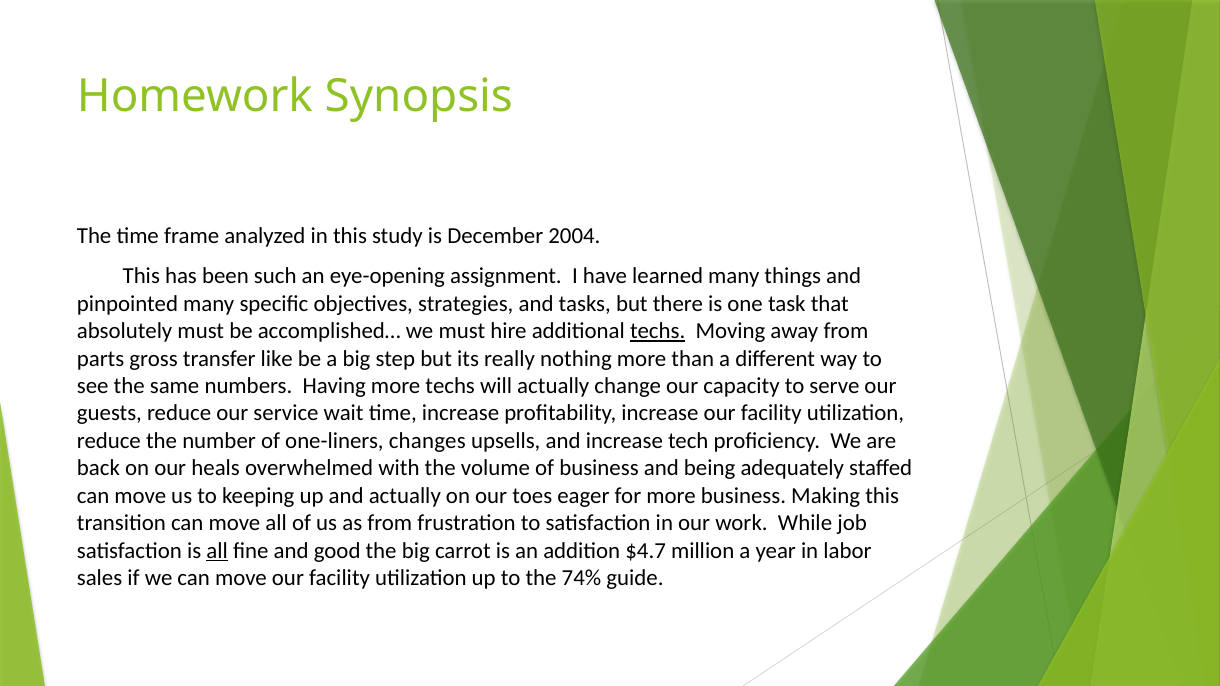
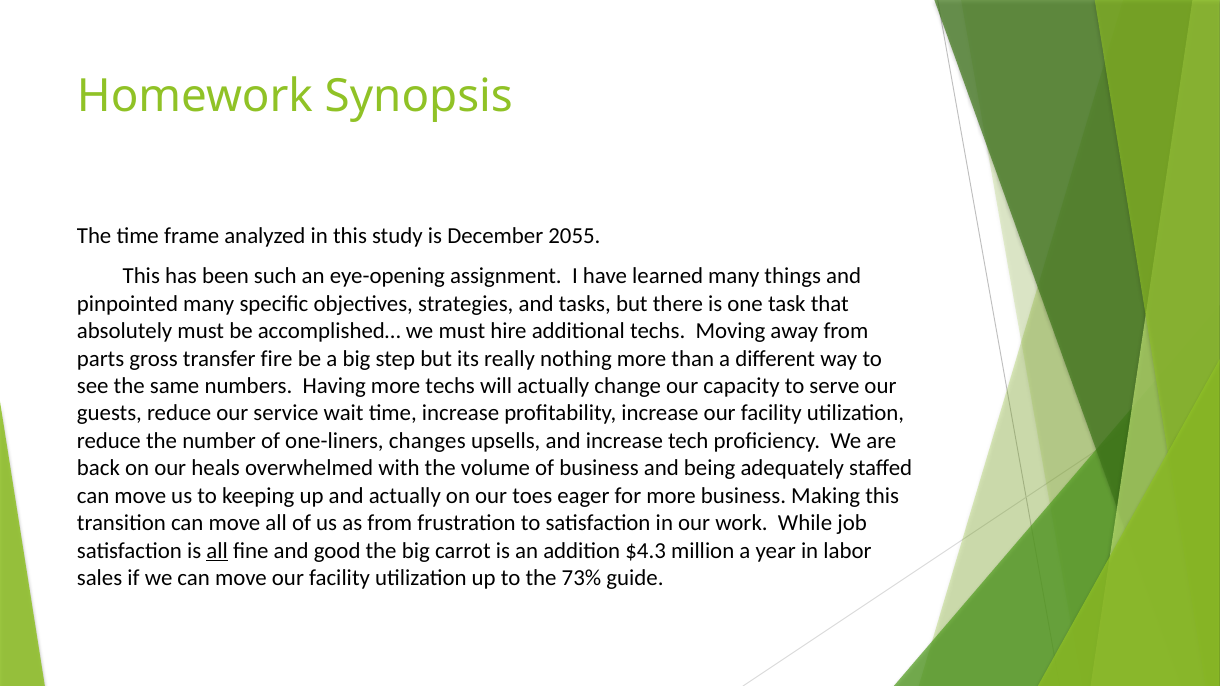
2004: 2004 -> 2055
techs at (658, 331) underline: present -> none
like: like -> fire
$4.7: $4.7 -> $4.3
74%: 74% -> 73%
